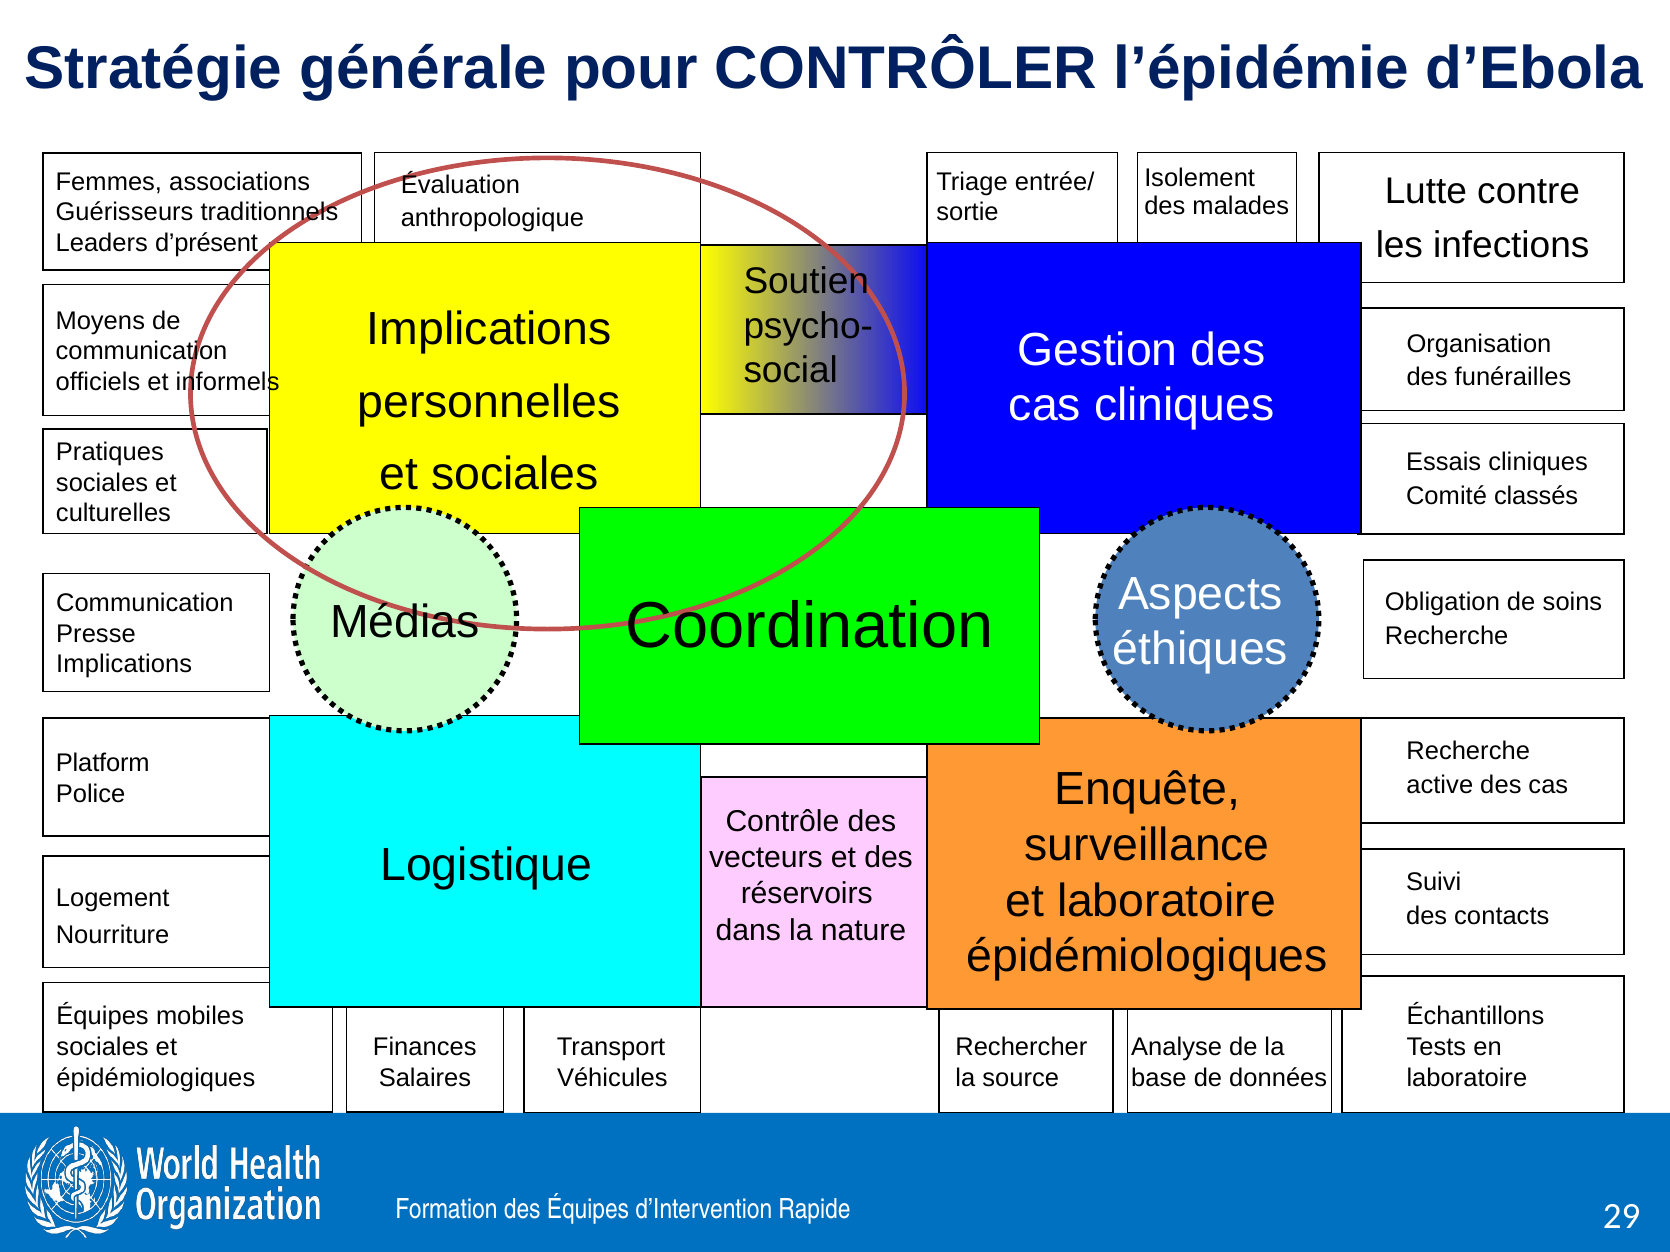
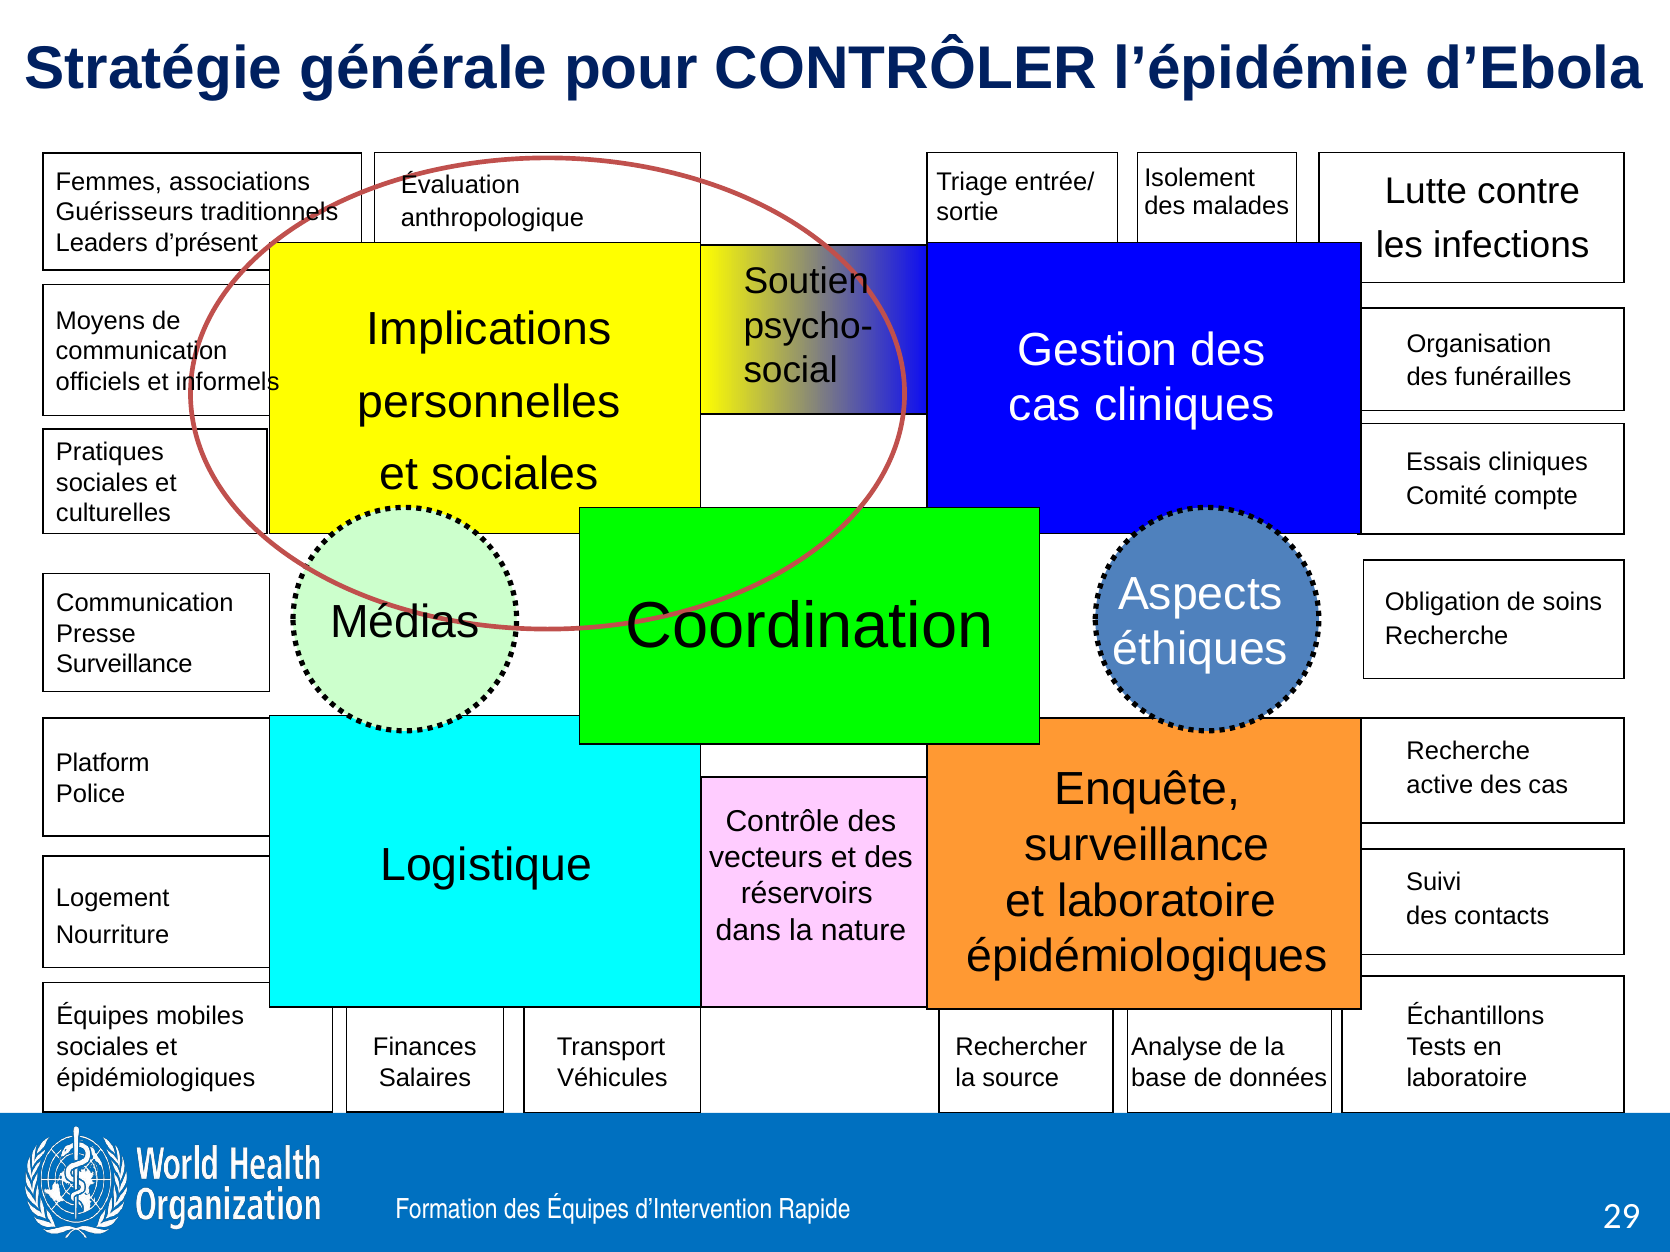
classés: classés -> compte
Implications at (124, 665): Implications -> Surveillance
